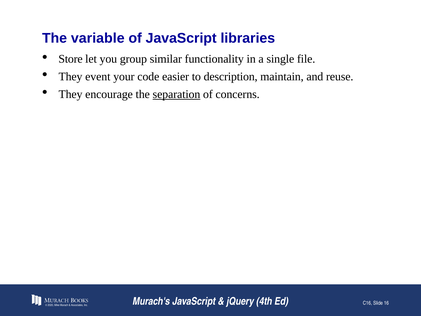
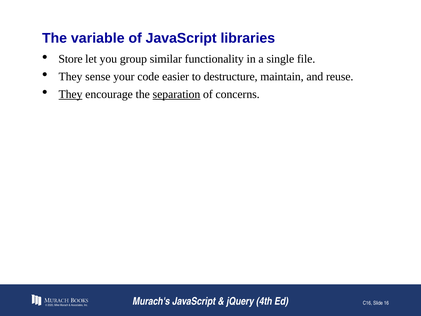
event: event -> sense
description: description -> destructure
They at (71, 94) underline: none -> present
